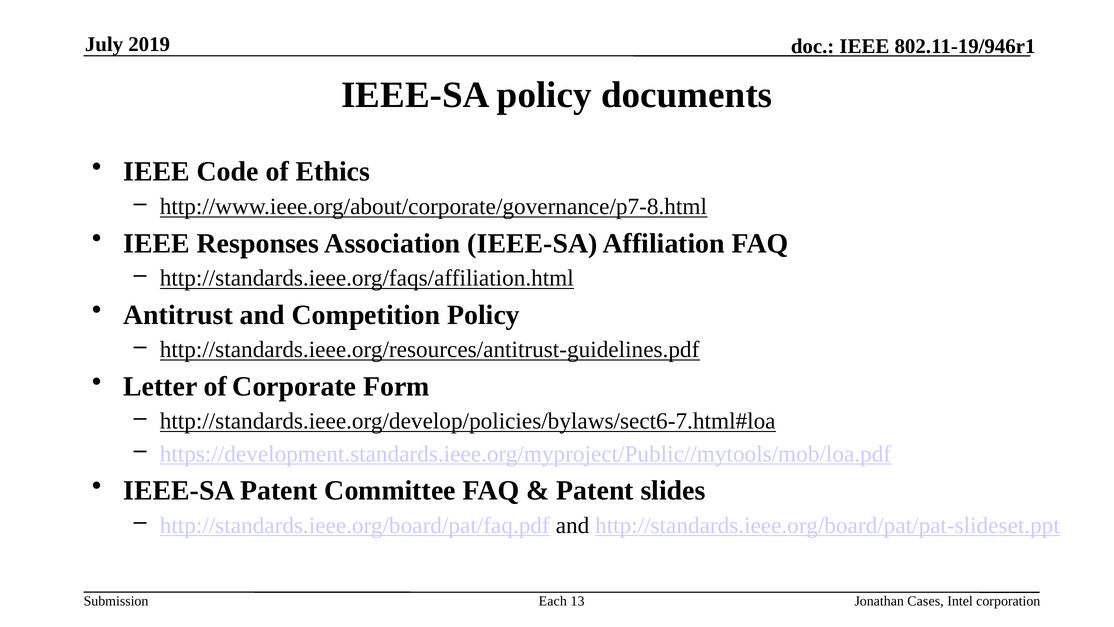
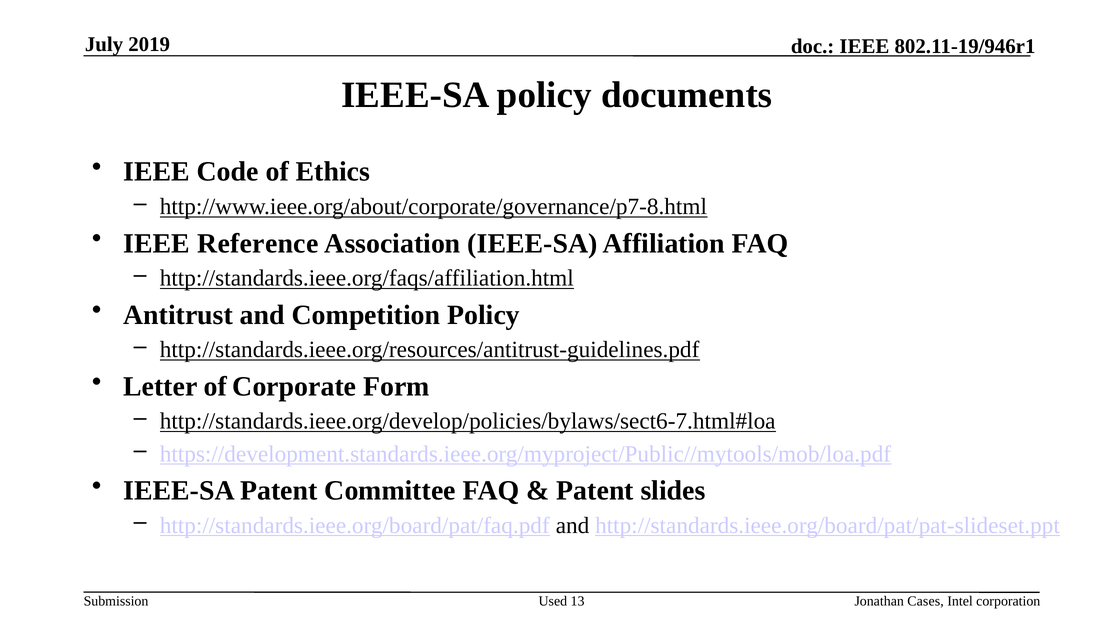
Responses: Responses -> Reference
Each: Each -> Used
